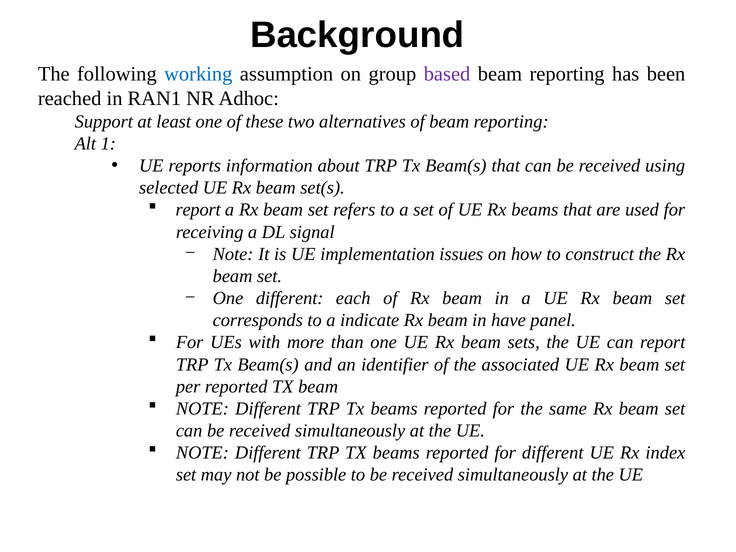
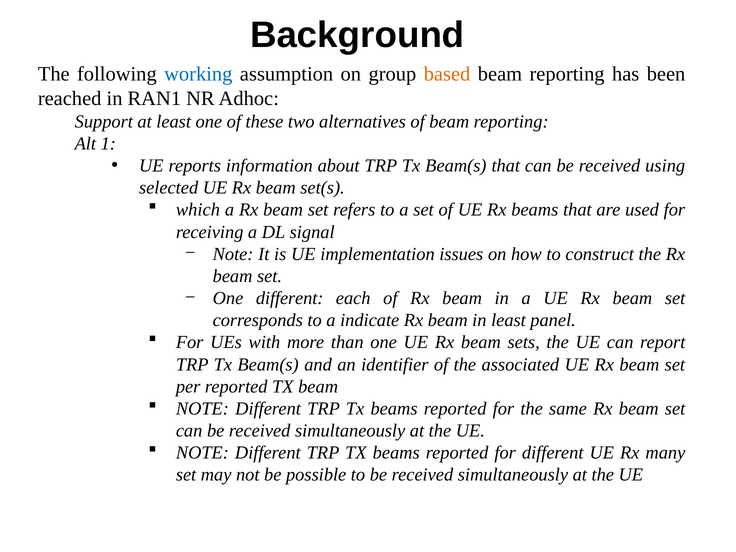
based colour: purple -> orange
report at (198, 210): report -> which
in have: have -> least
index: index -> many
